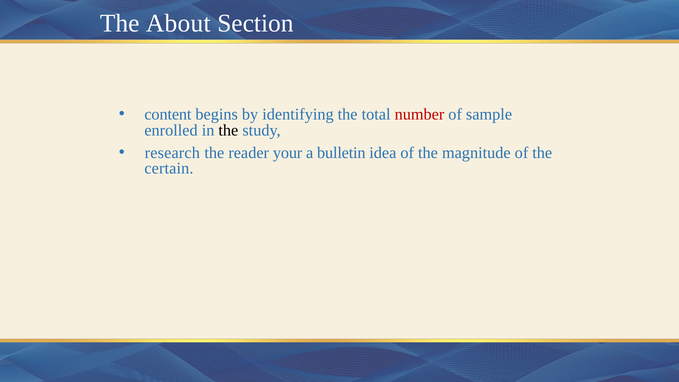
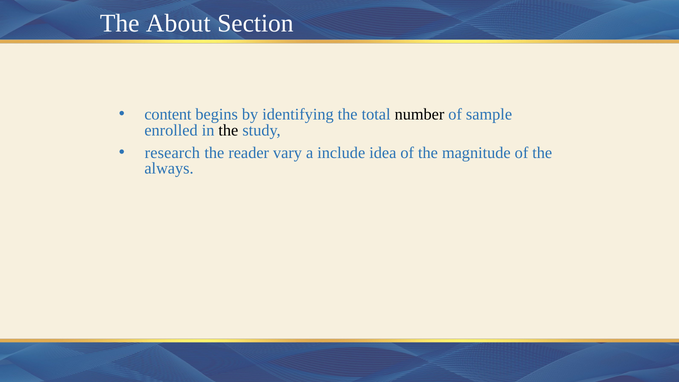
number colour: red -> black
your: your -> vary
bulletin: bulletin -> include
certain: certain -> always
